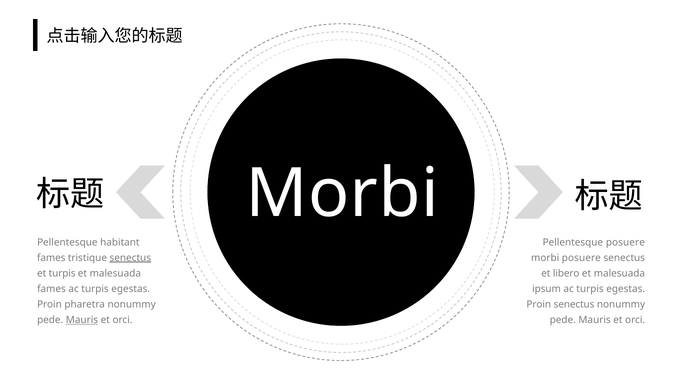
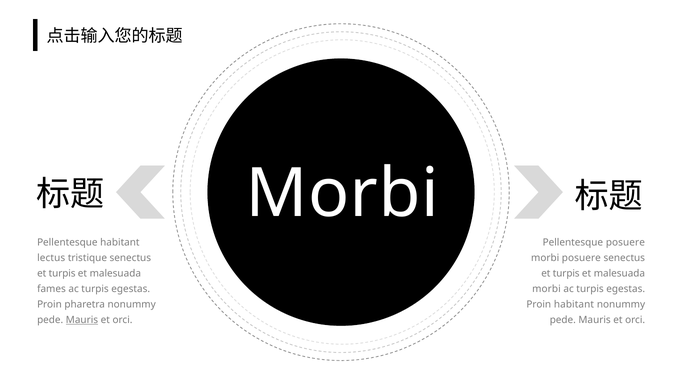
fames at (51, 257): fames -> lectus
senectus at (130, 257) underline: present -> none
libero at (566, 273): libero -> turpis
ipsum at (547, 289): ipsum -> morbi
Proin senectus: senectus -> habitant
